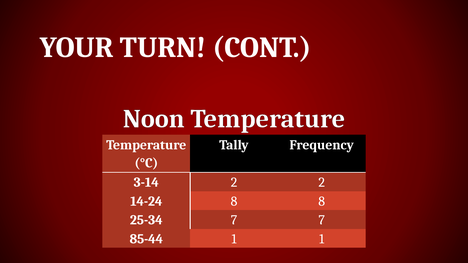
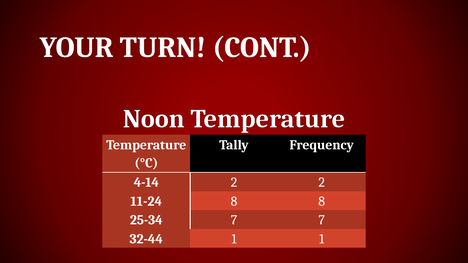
3-14: 3-14 -> 4-14
14-24: 14-24 -> 11-24
85-44: 85-44 -> 32-44
